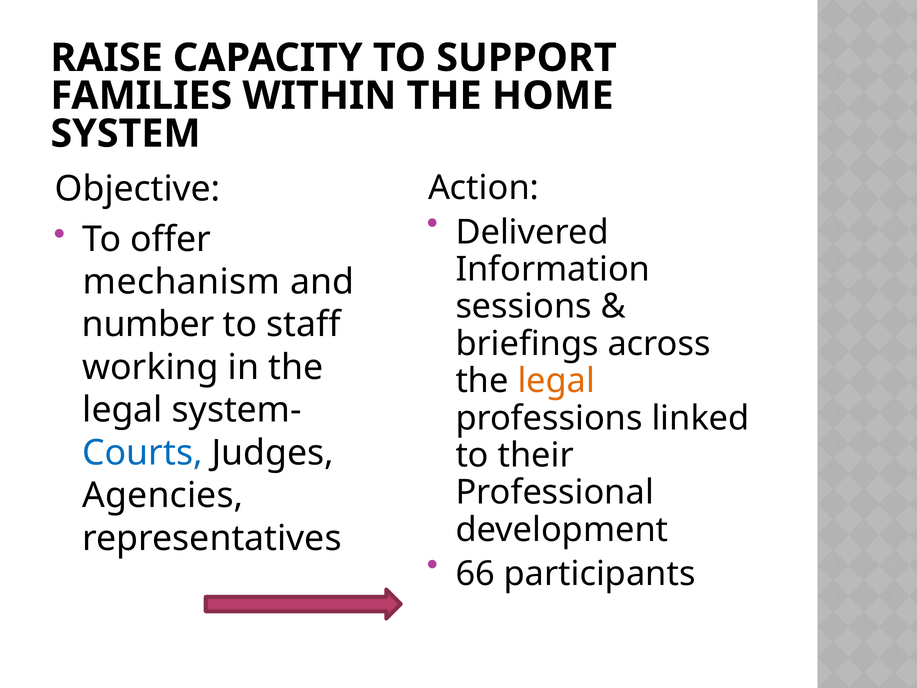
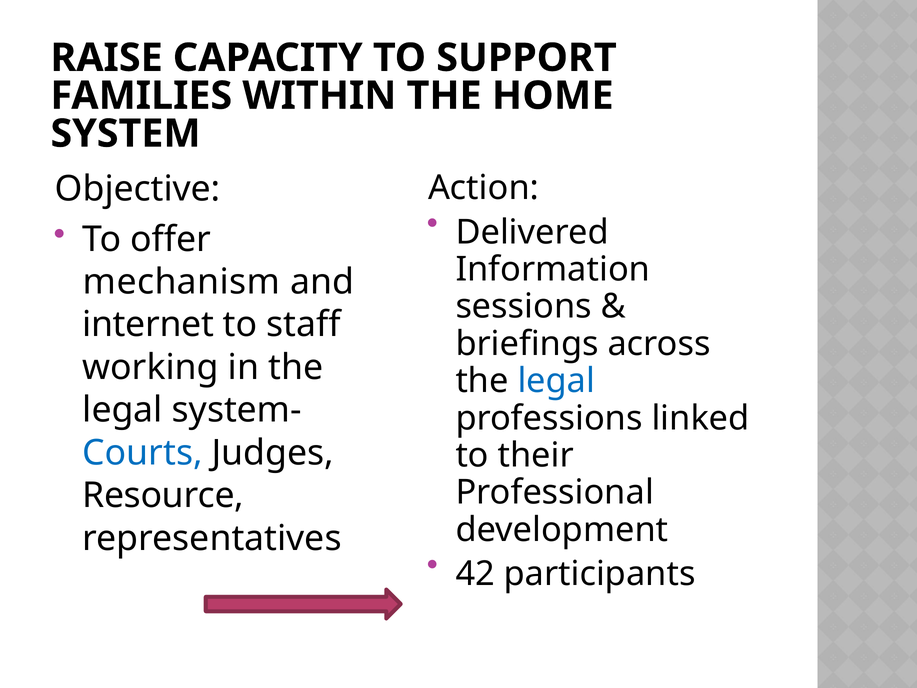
number: number -> internet
legal at (556, 381) colour: orange -> blue
Agencies: Agencies -> Resource
66: 66 -> 42
